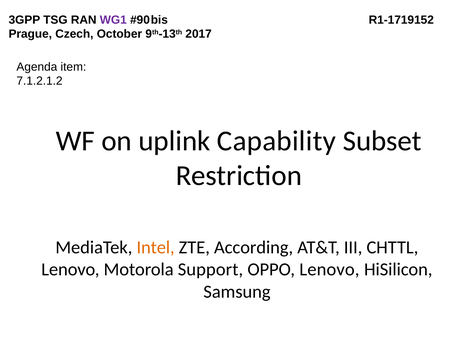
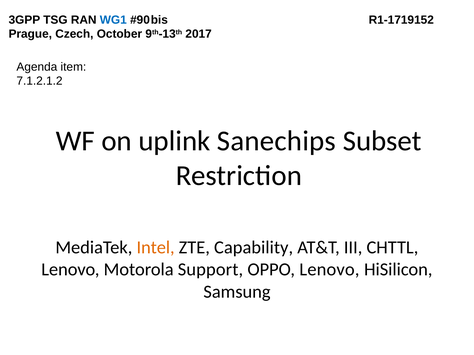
WG1 colour: purple -> blue
Capability: Capability -> Sanechips
According: According -> Capability
